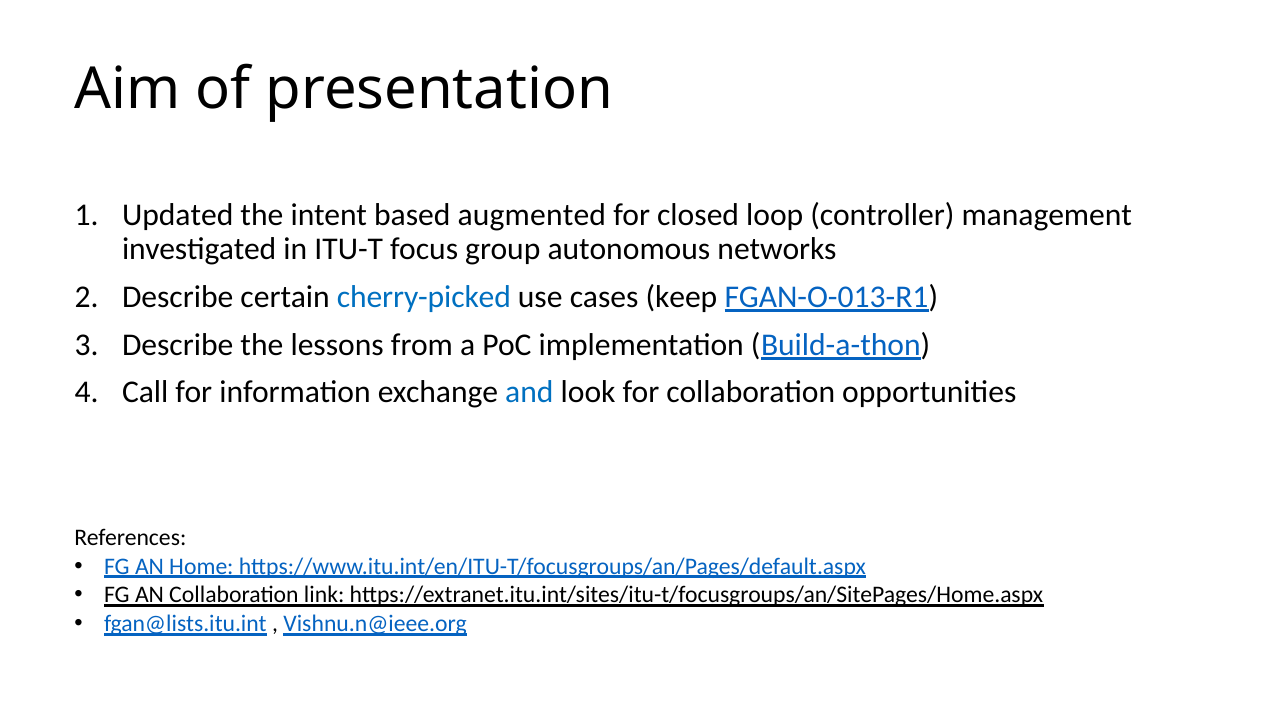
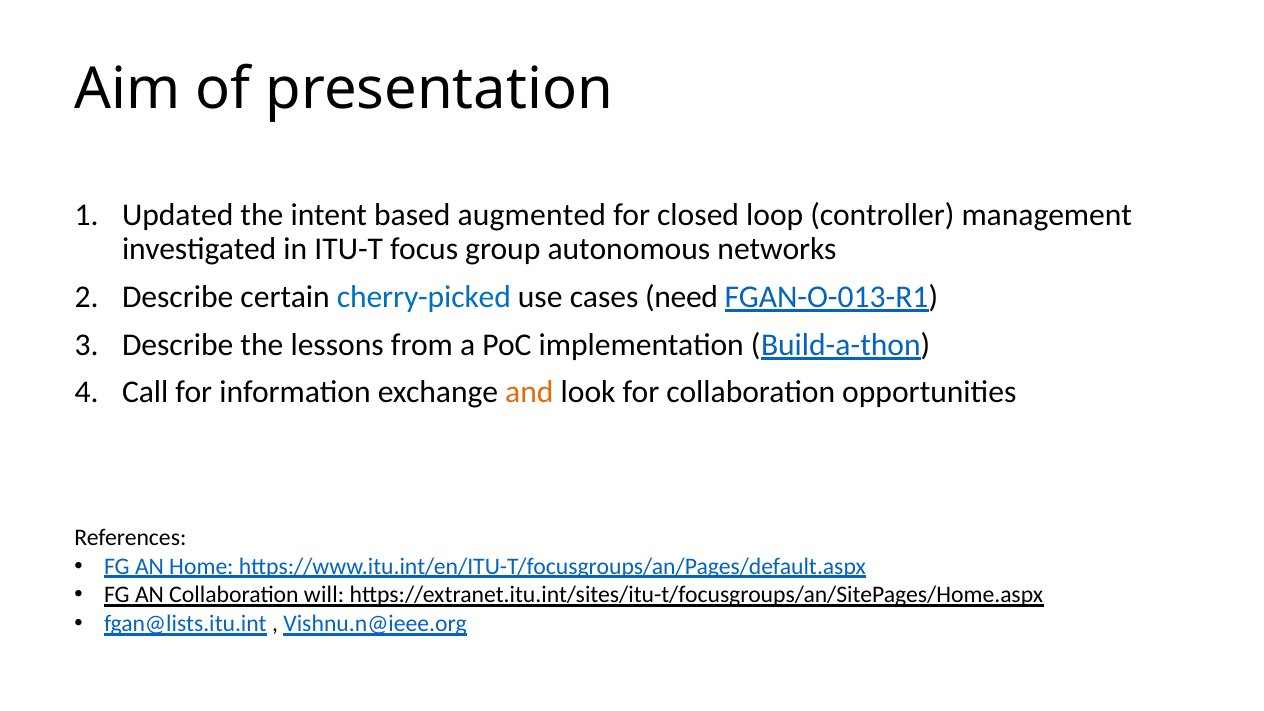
keep: keep -> need
and colour: blue -> orange
link: link -> will
